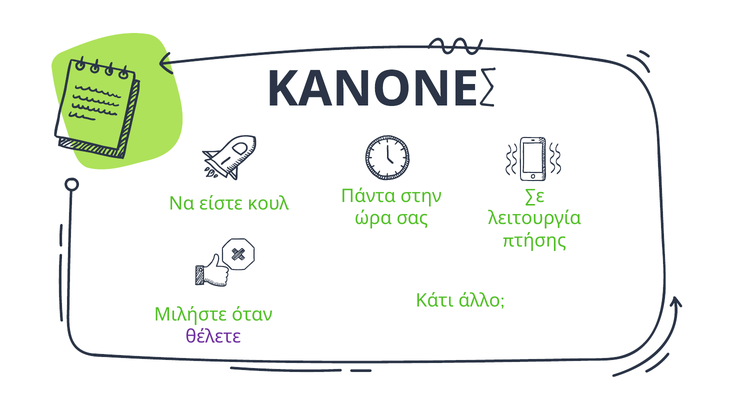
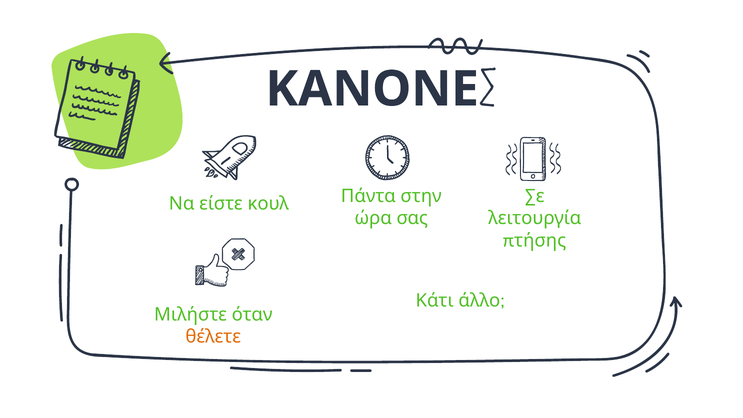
θέλετε colour: purple -> orange
